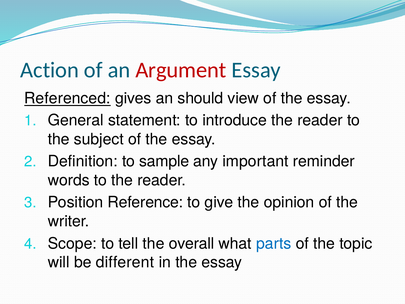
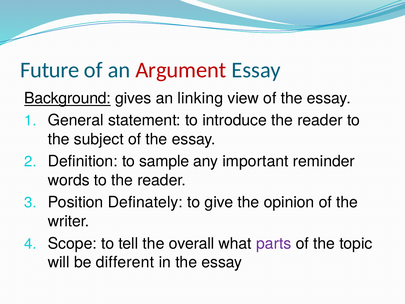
Action: Action -> Future
Referenced: Referenced -> Background
should: should -> linking
Reference: Reference -> Definately
parts colour: blue -> purple
